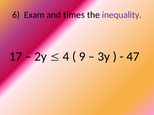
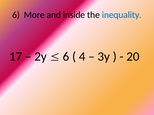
Exam: Exam -> More
times: times -> inside
inequality colour: purple -> blue
4 at (66, 57): 4 -> 6
9: 9 -> 4
47: 47 -> 20
